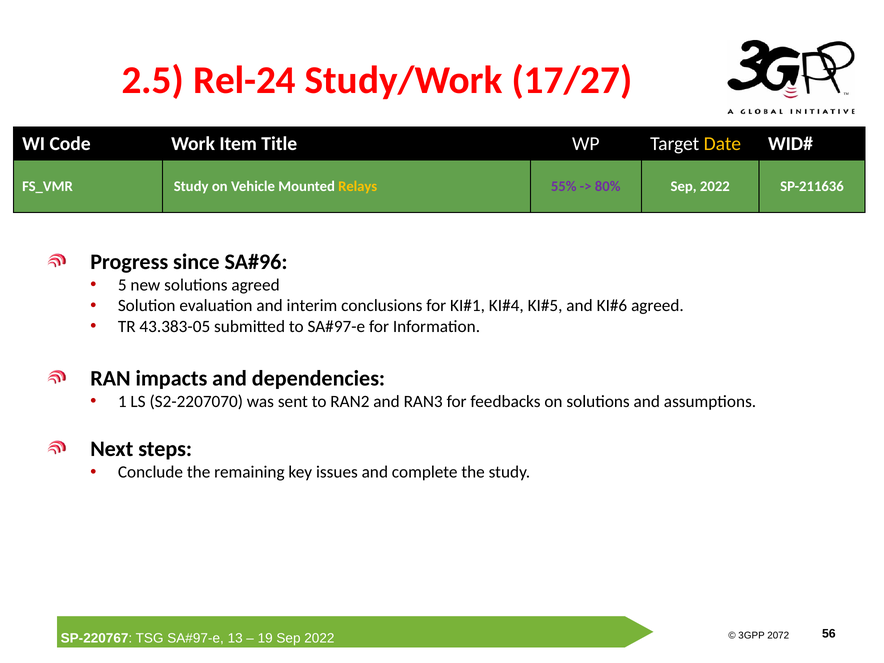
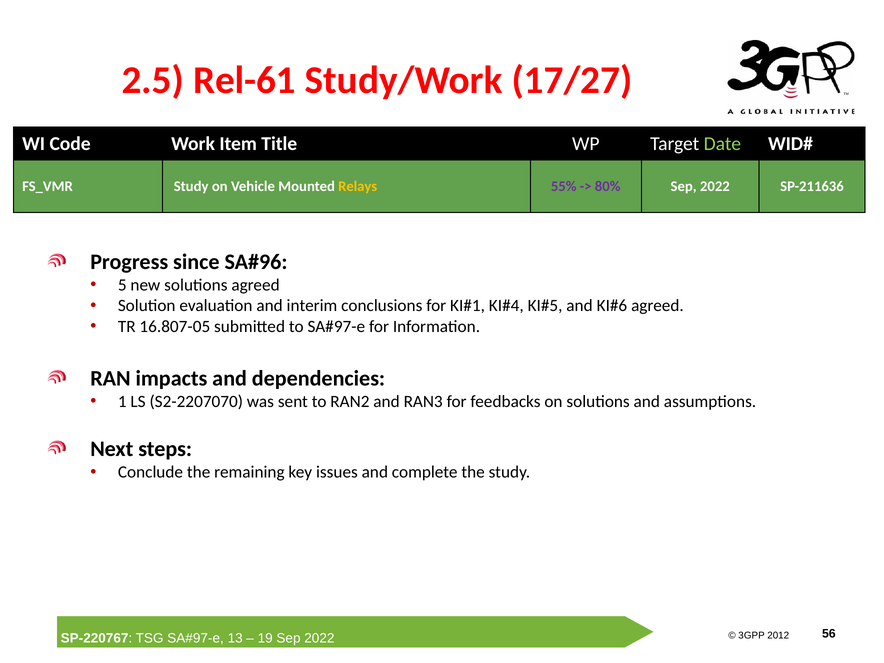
Rel-24: Rel-24 -> Rel-61
Date colour: yellow -> light green
43.383-05: 43.383-05 -> 16.807-05
2072 at (778, 636): 2072 -> 2012
